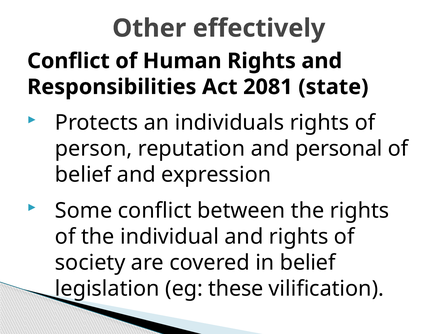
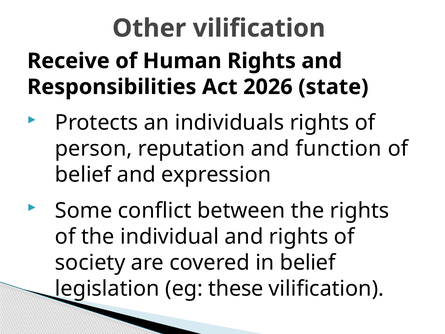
Other effectively: effectively -> vilification
Conflict at (68, 61): Conflict -> Receive
2081: 2081 -> 2026
personal: personal -> function
